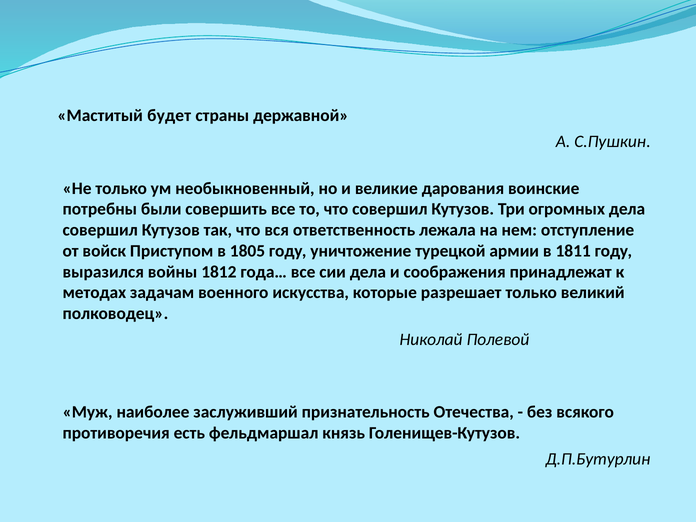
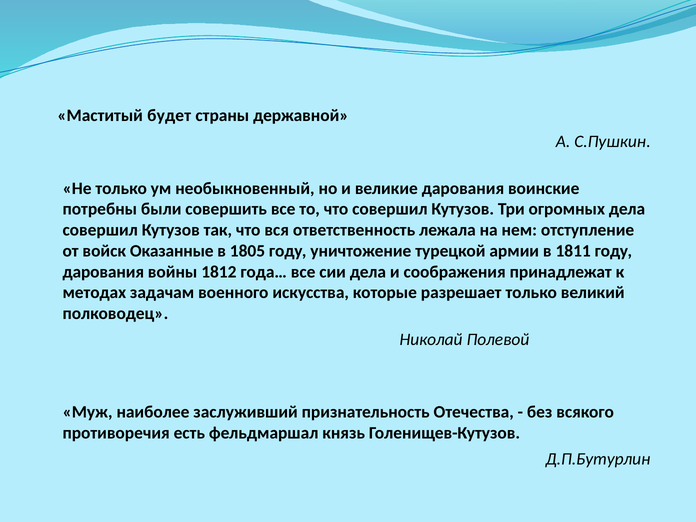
Приступом: Приступом -> Оказанные
выразился at (103, 272): выразился -> дарования
